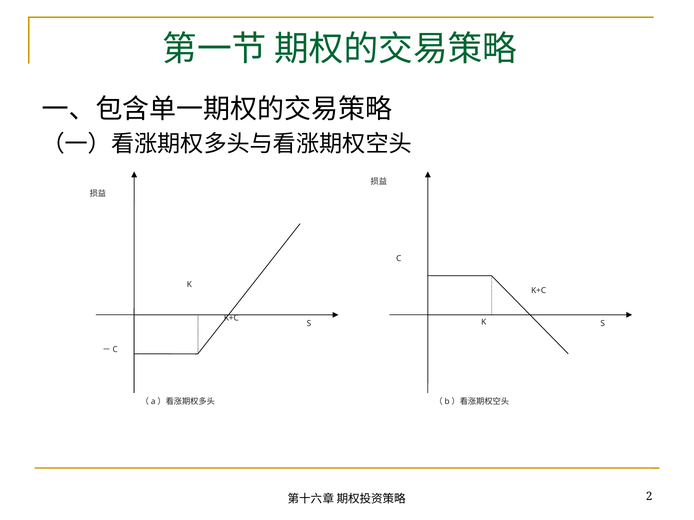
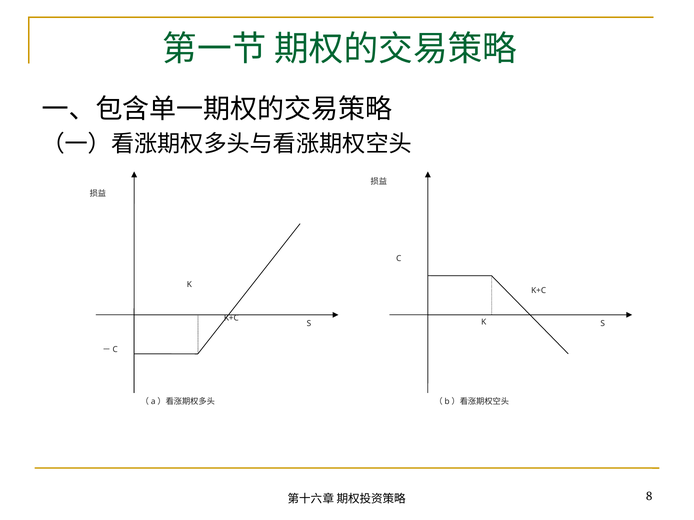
2: 2 -> 8
